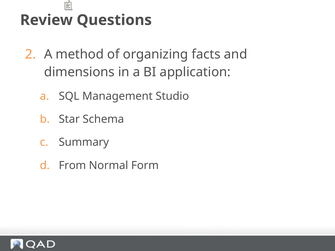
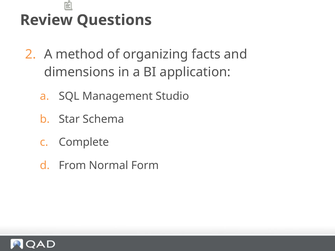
Summary: Summary -> Complete
